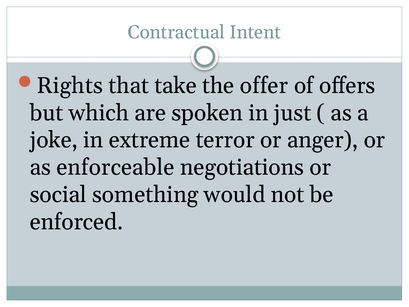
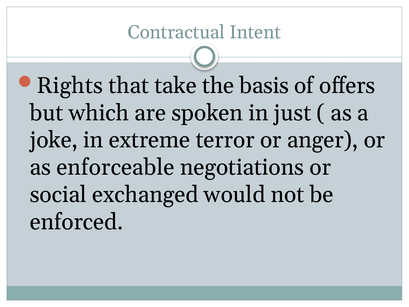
offer: offer -> basis
something: something -> exchanged
